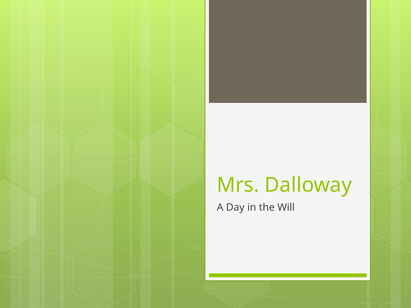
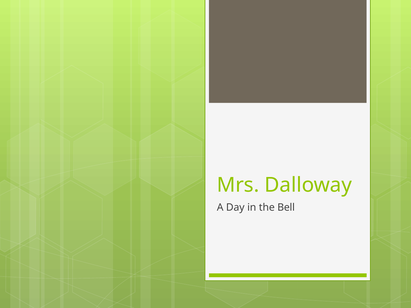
Will: Will -> Bell
